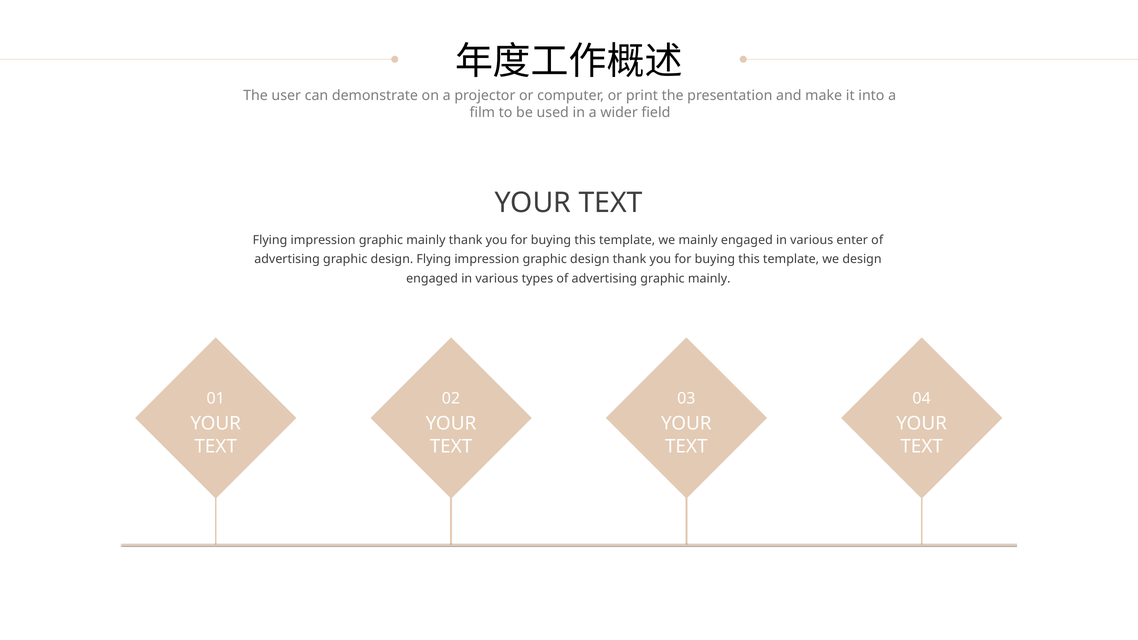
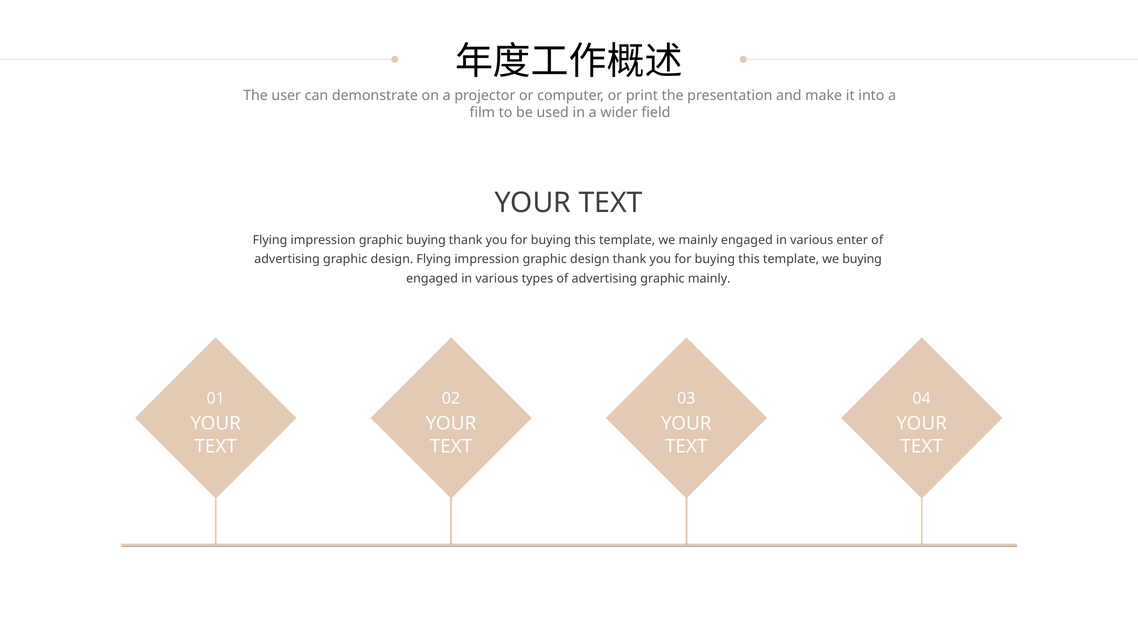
impression graphic mainly: mainly -> buying
we design: design -> buying
